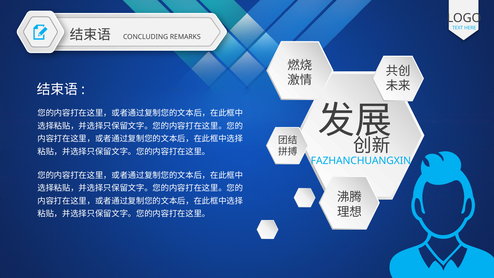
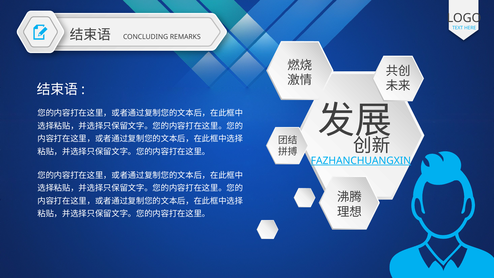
FAZHANCHUANGXIN underline: none -> present
